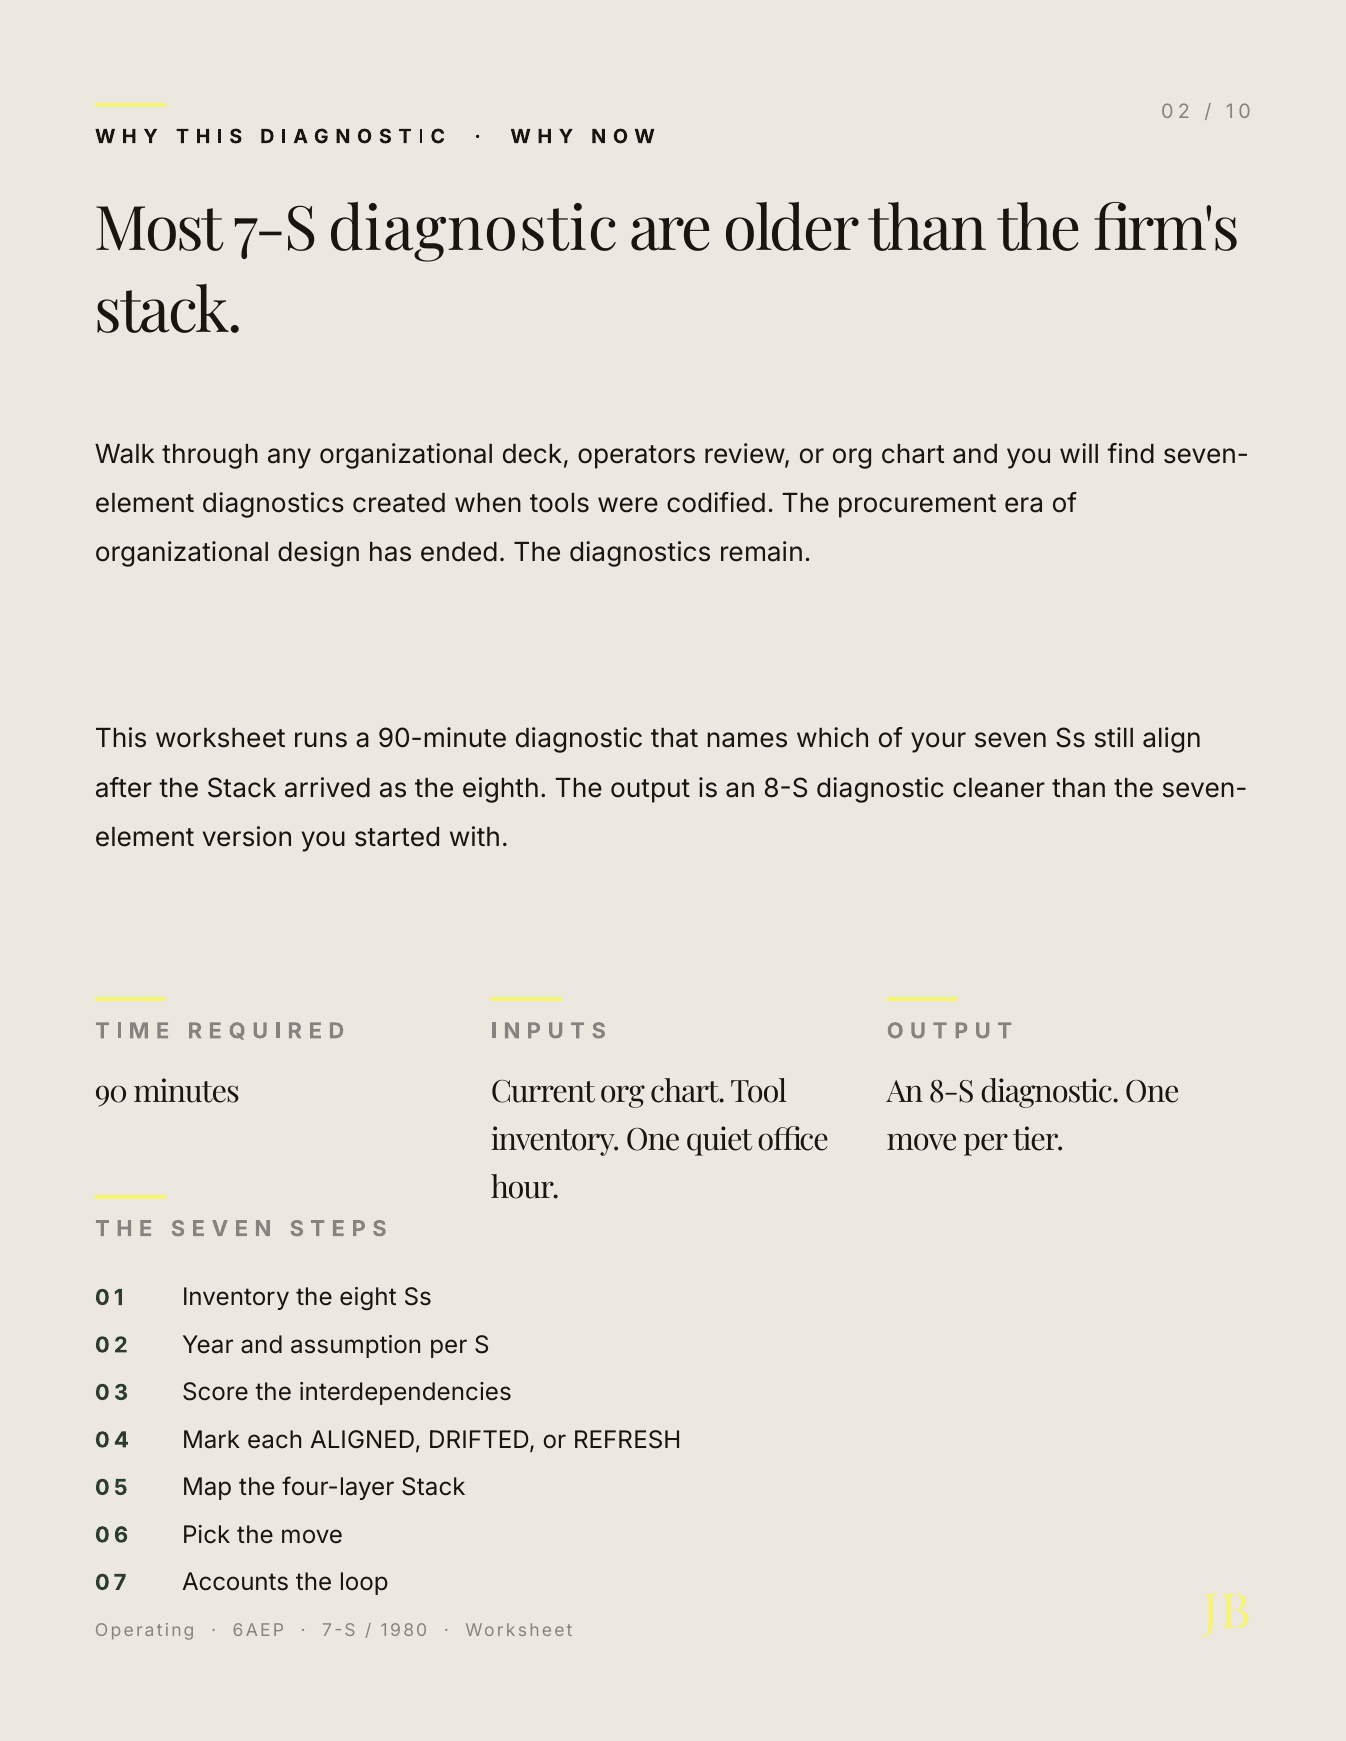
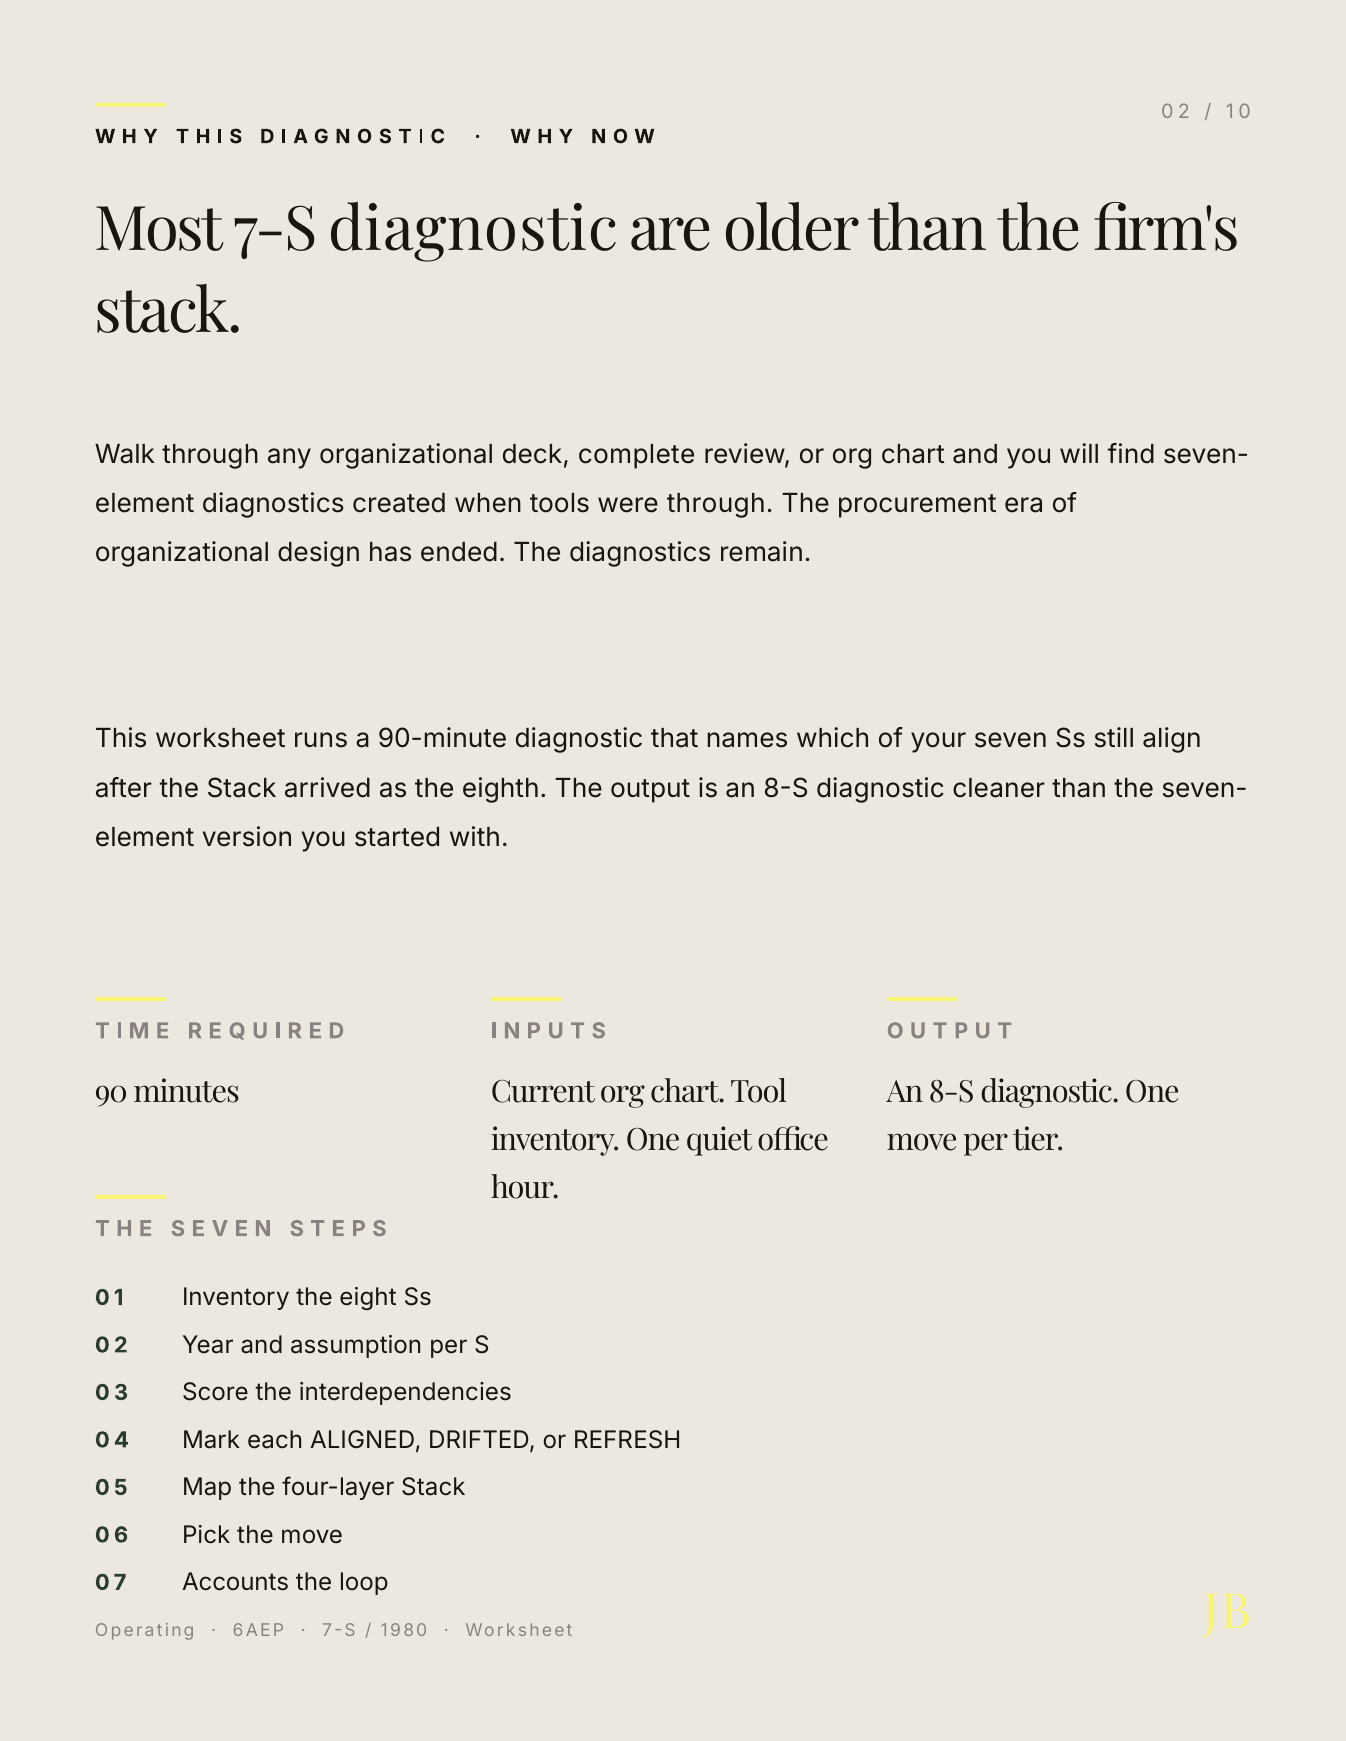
operators: operators -> complete
were codified: codified -> through
